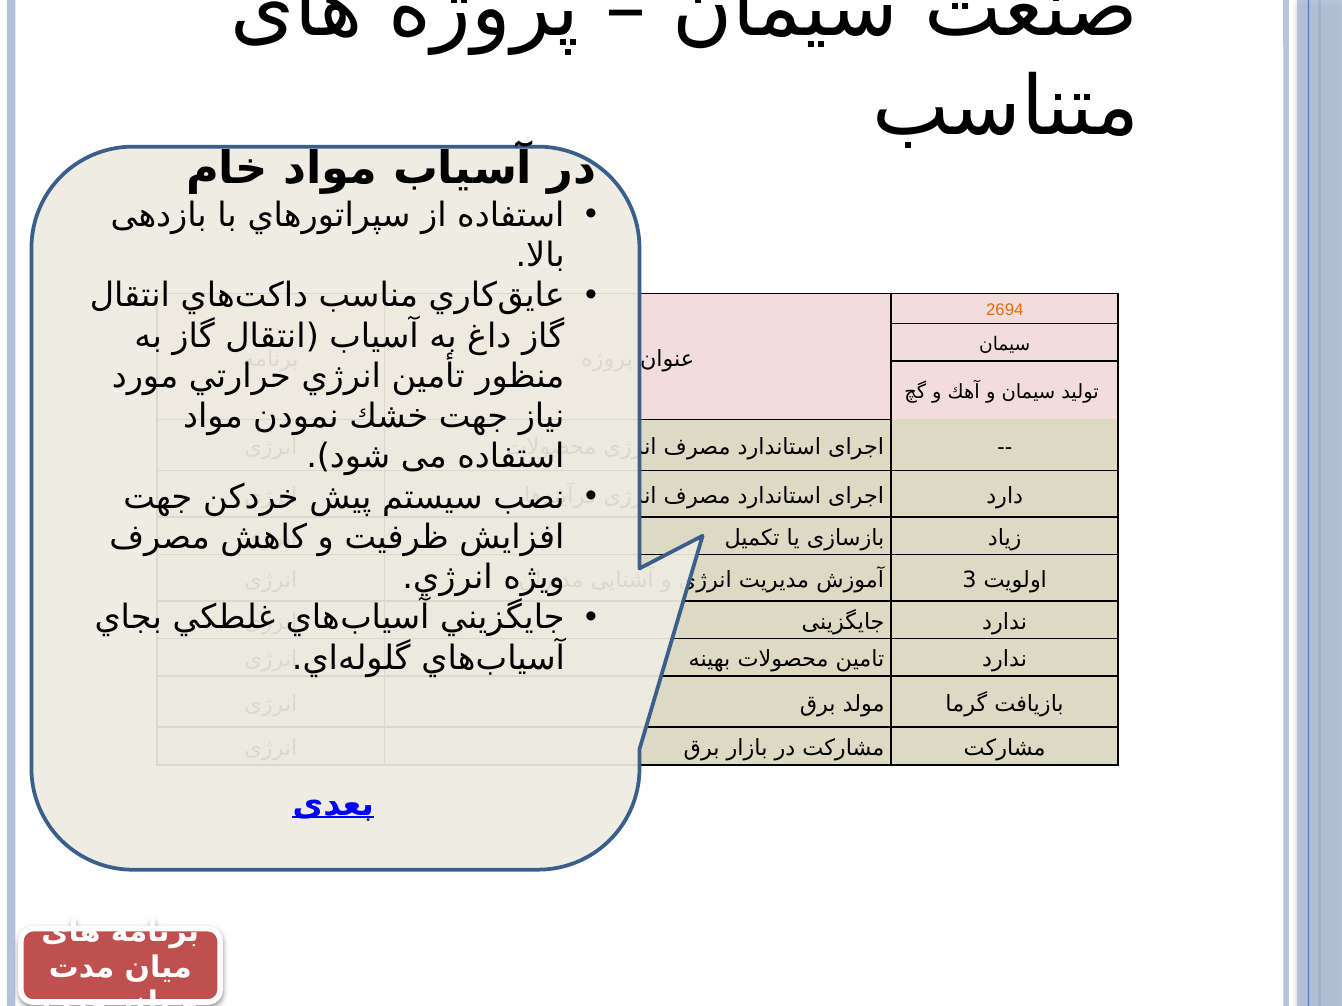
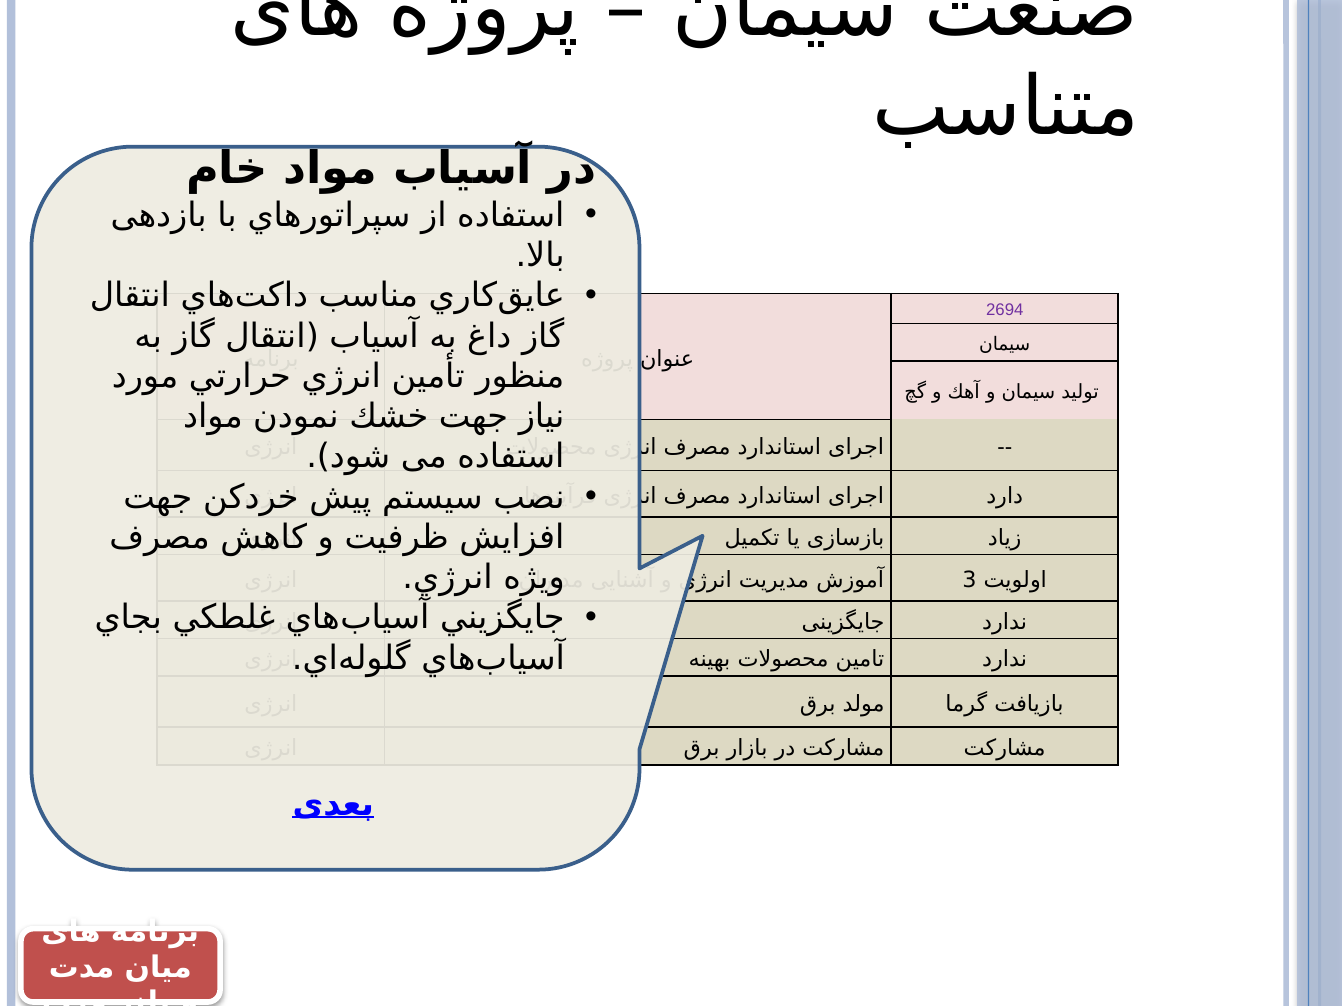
2694 colour: orange -> purple
